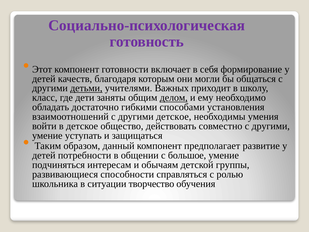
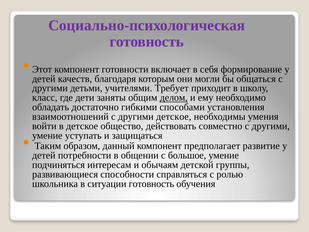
детьми underline: present -> none
Важных: Важных -> Требует
ситуации творчество: творчество -> готовность
